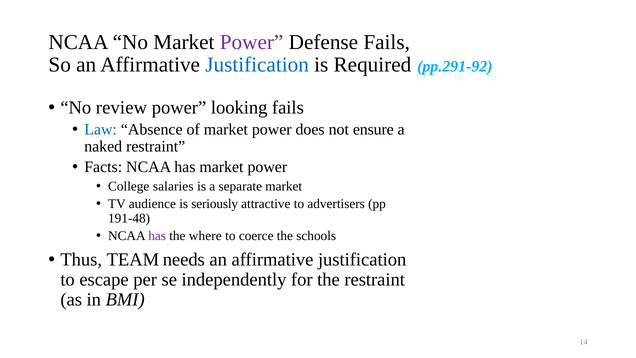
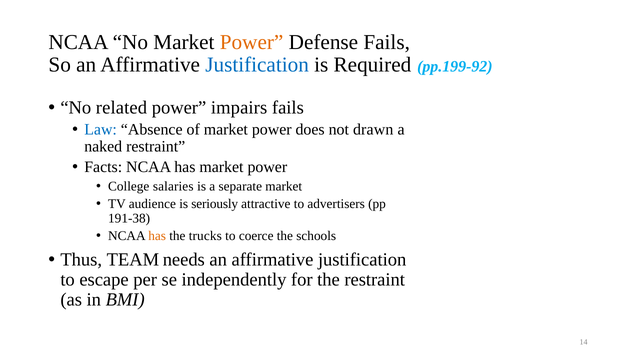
Power at (252, 42) colour: purple -> orange
pp.291-92: pp.291-92 -> pp.199-92
review: review -> related
looking: looking -> impairs
ensure: ensure -> drawn
191-48: 191-48 -> 191-38
has at (157, 236) colour: purple -> orange
where: where -> trucks
